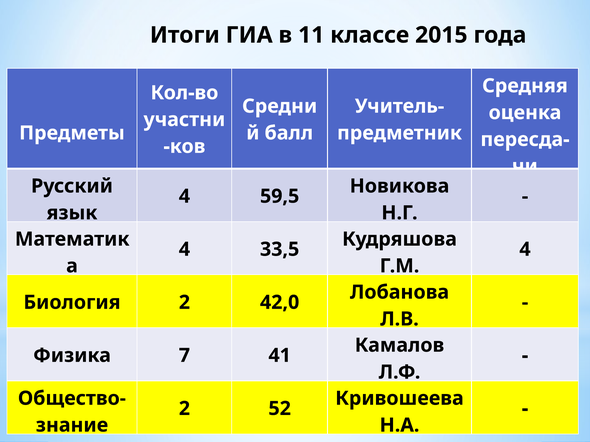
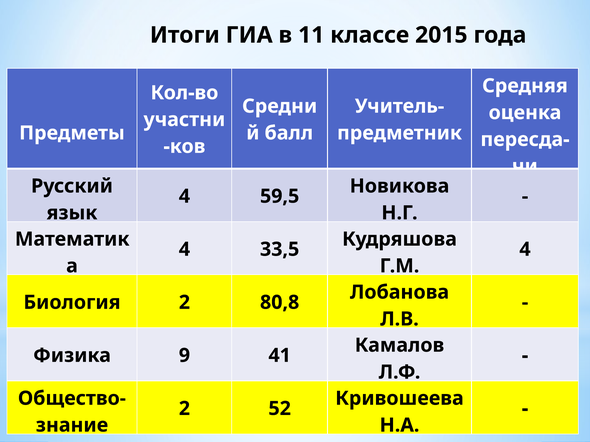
42,0: 42,0 -> 80,8
7: 7 -> 9
